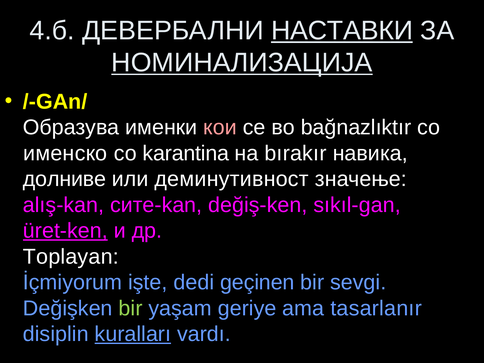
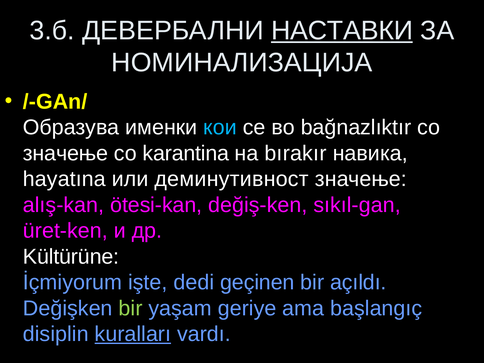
4.б: 4.б -> 3.б
НОМИНАЛИЗАЦИЈА underline: present -> none
кои colour: pink -> light blue
именско at (65, 153): именско -> значење
долниве: долниве -> hayatına
сите-kan: сите-kan -> ötesi-kan
üret-ken underline: present -> none
Toplayan: Toplayan -> Kültürüne
sevgi: sevgi -> açıldı
tasarlanır: tasarlanır -> başlangıç
